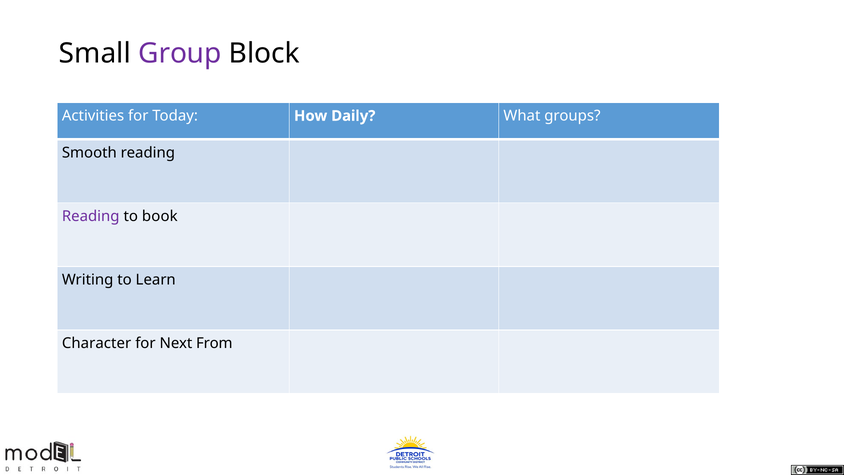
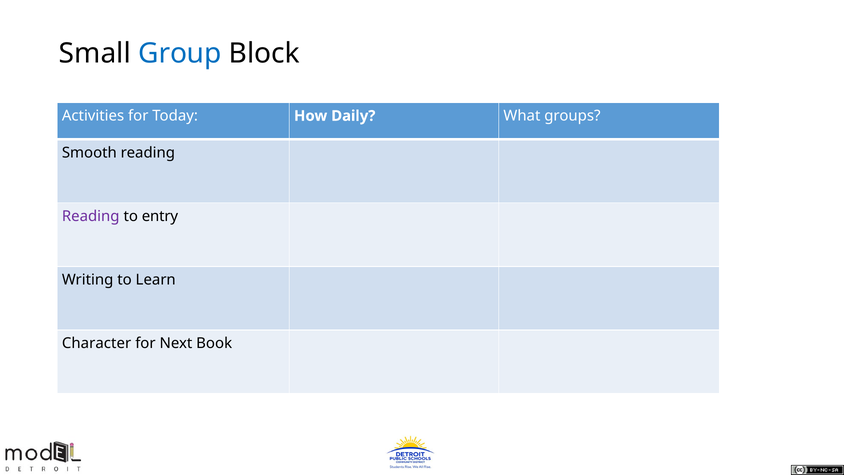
Group colour: purple -> blue
book: book -> entry
From: From -> Book
